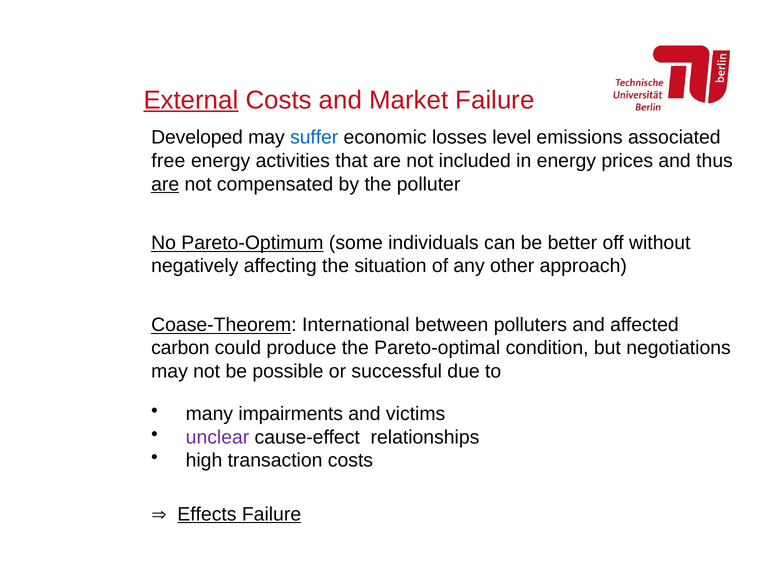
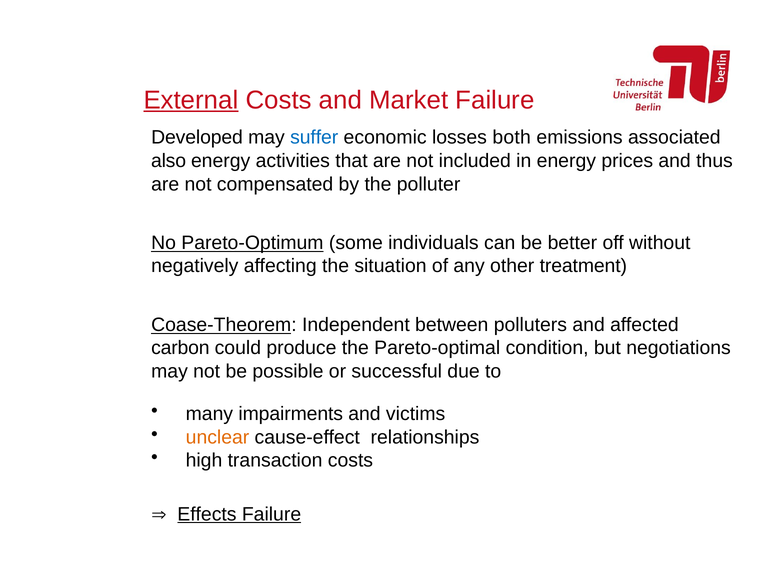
level: level -> both
free: free -> also
are at (165, 184) underline: present -> none
approach: approach -> treatment
International: International -> Independent
unclear colour: purple -> orange
